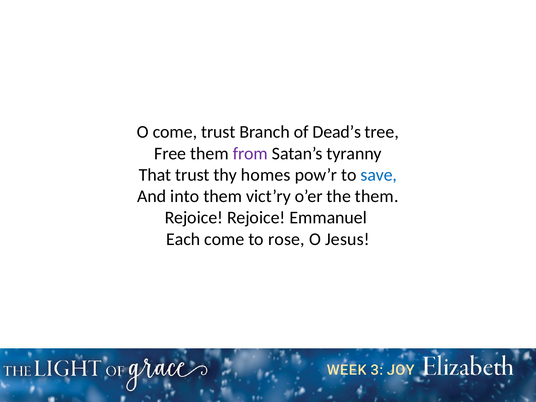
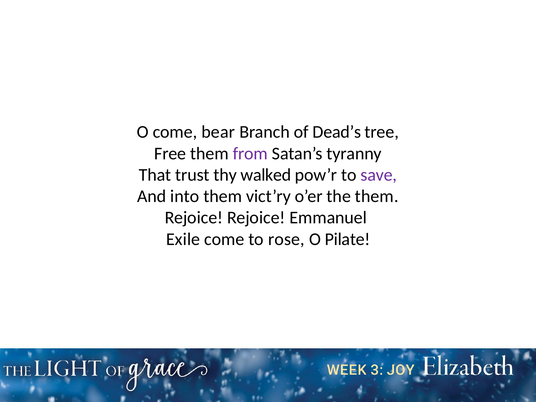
come trust: trust -> bear
homes: homes -> walked
save colour: blue -> purple
Each: Each -> Exile
Jesus: Jesus -> Pilate
